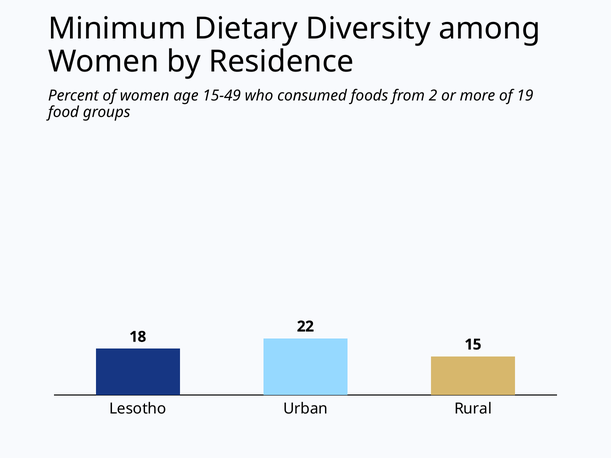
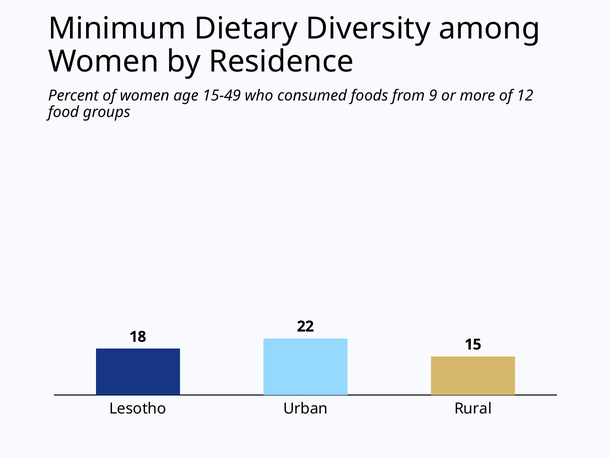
2: 2 -> 9
19: 19 -> 12
